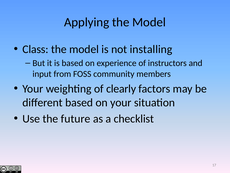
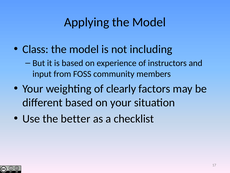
installing: installing -> including
future: future -> better
